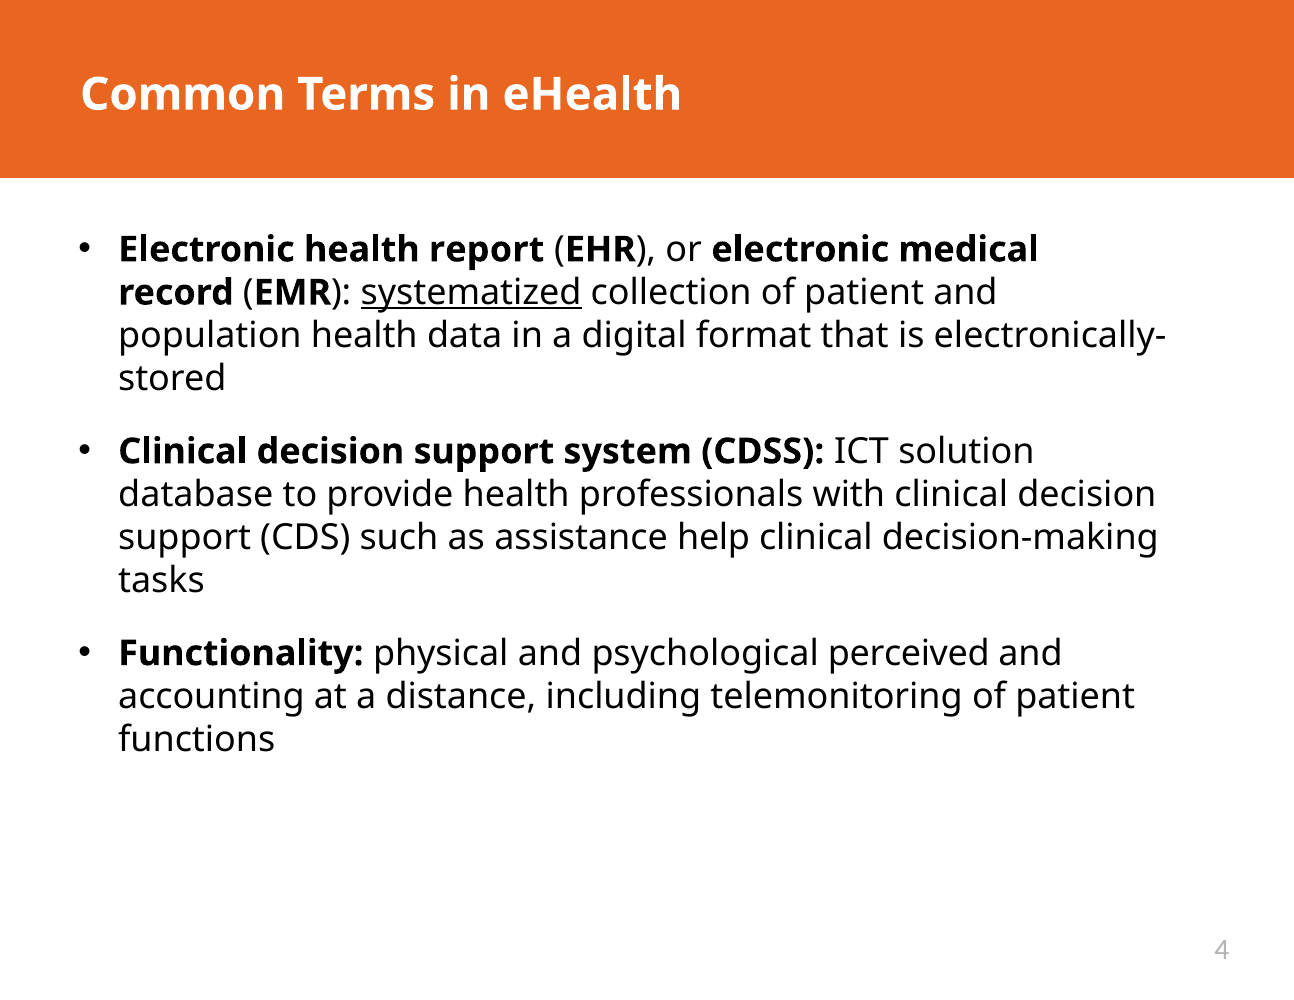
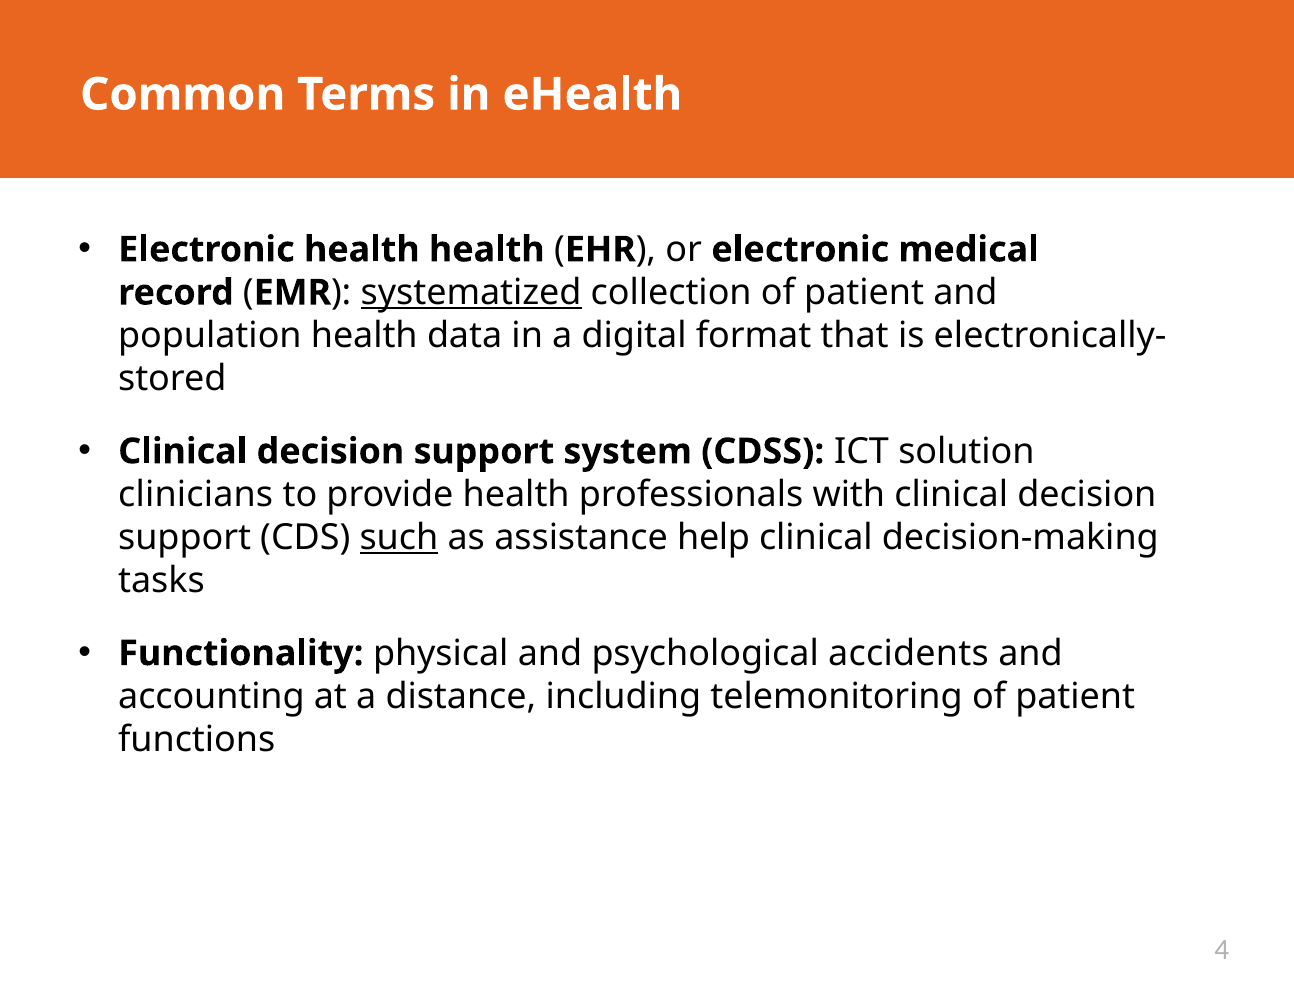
health report: report -> health
database: database -> clinicians
such underline: none -> present
perceived: perceived -> accidents
